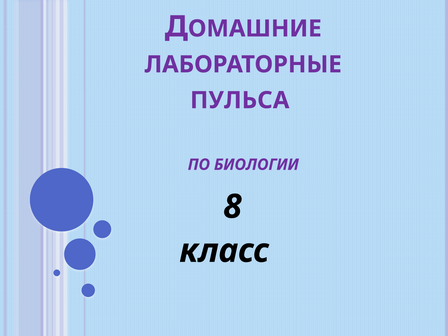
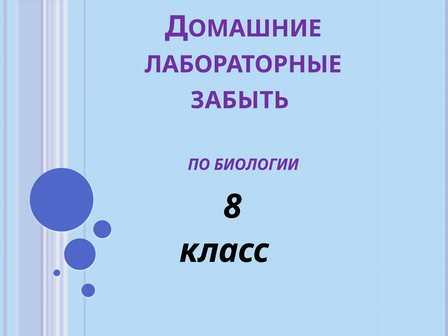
ПУЛЬСА: ПУЛЬСА -> ЗАБЫТЬ
